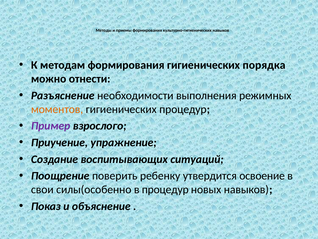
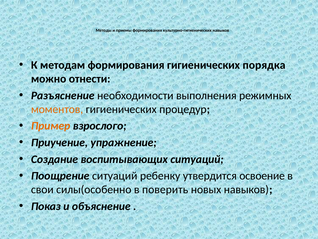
Пример colour: purple -> orange
Поощрение поверить: поверить -> ситуаций
в процедур: процедур -> поверить
